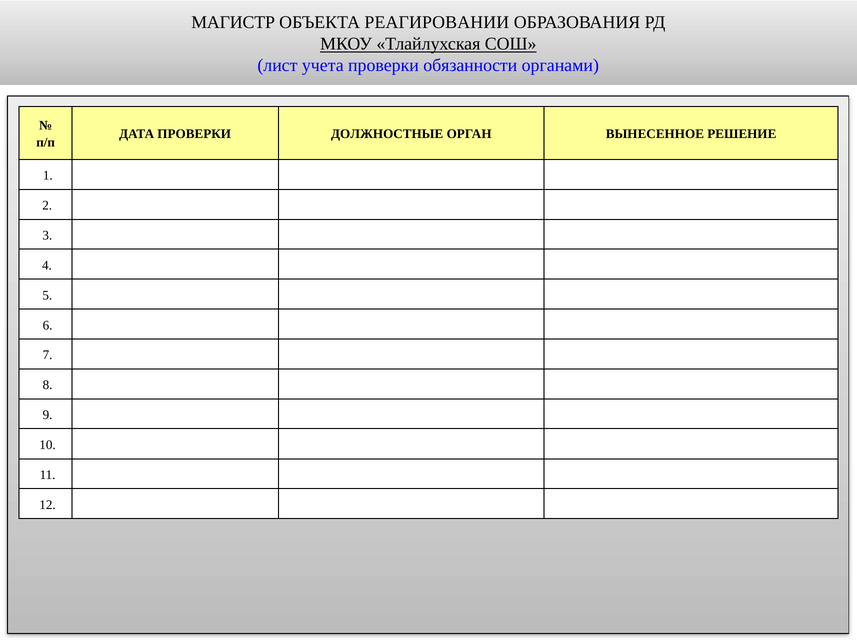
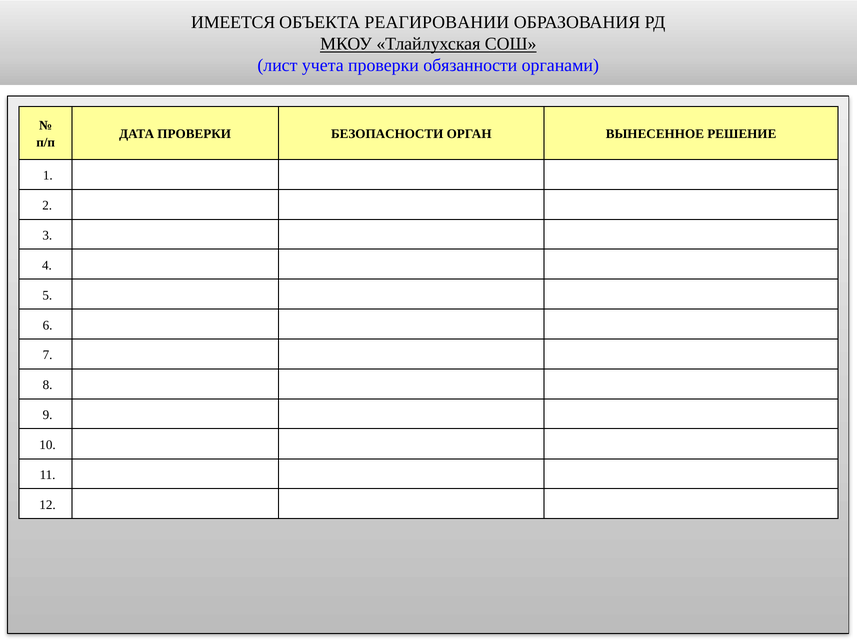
МАГИСТР: МАГИСТР -> ИМЕЕТСЯ
ДОЛЖНОСТНЫЕ: ДОЛЖНОСТНЫЕ -> БЕЗОПАСНОСТИ
